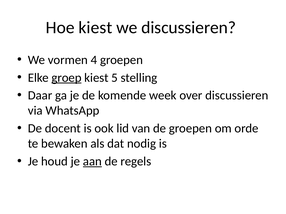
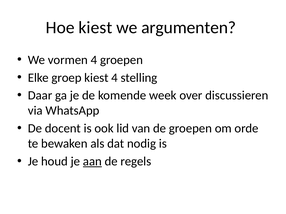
we discussieren: discussieren -> argumenten
groep underline: present -> none
kiest 5: 5 -> 4
